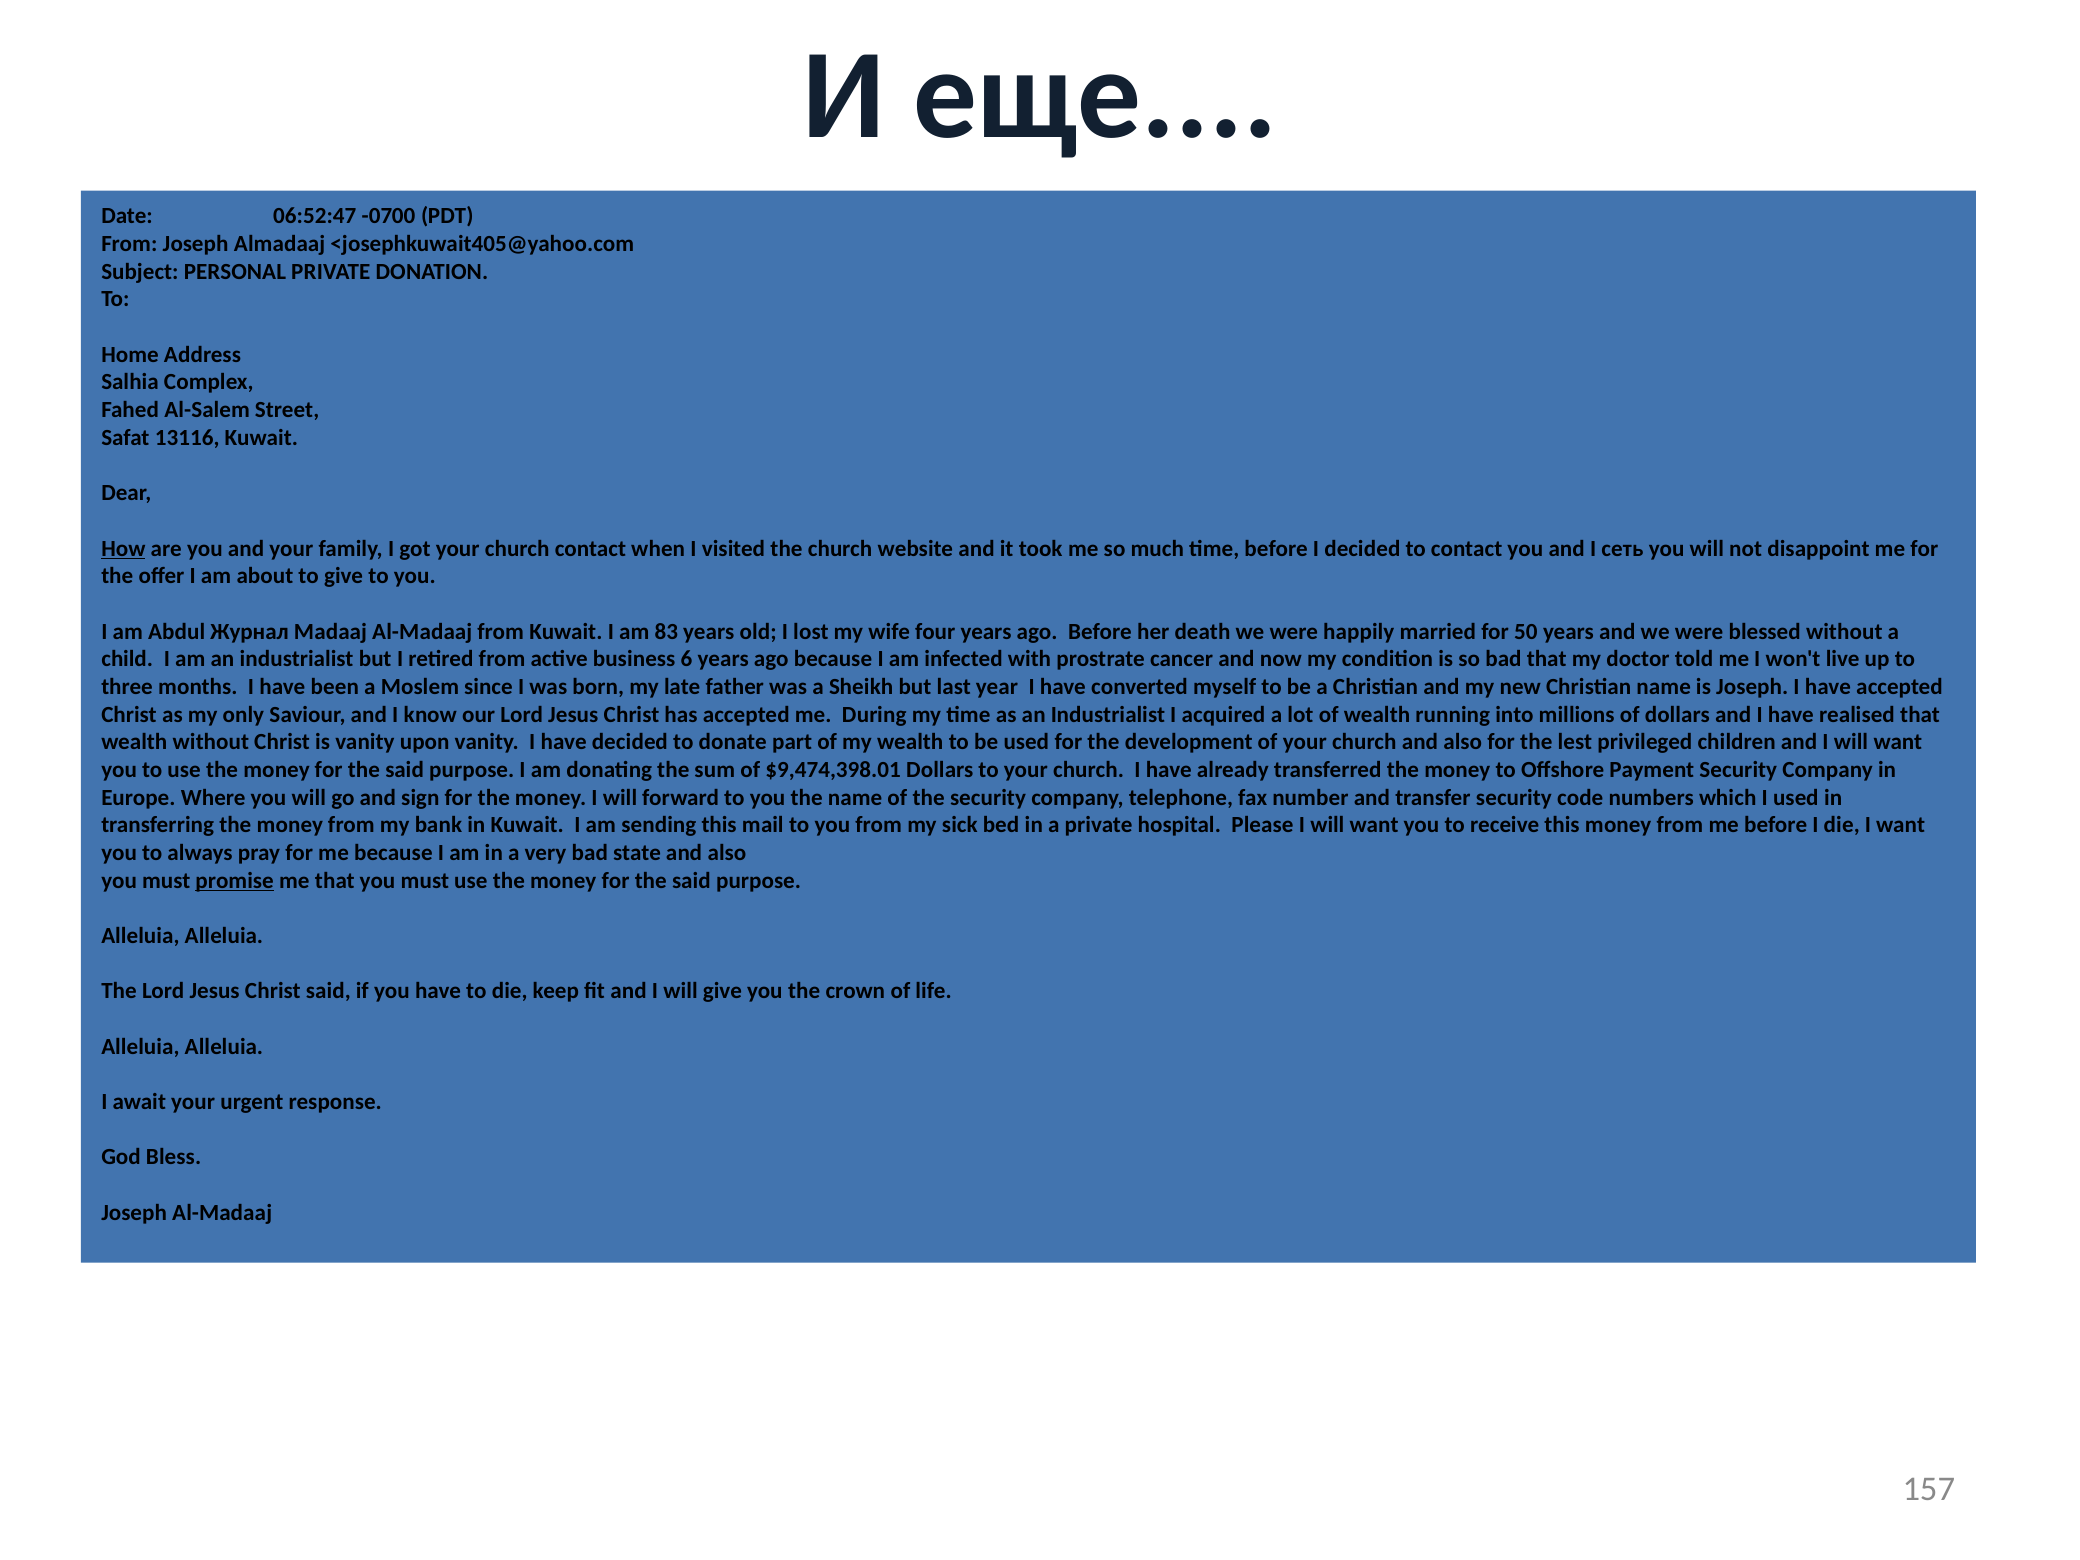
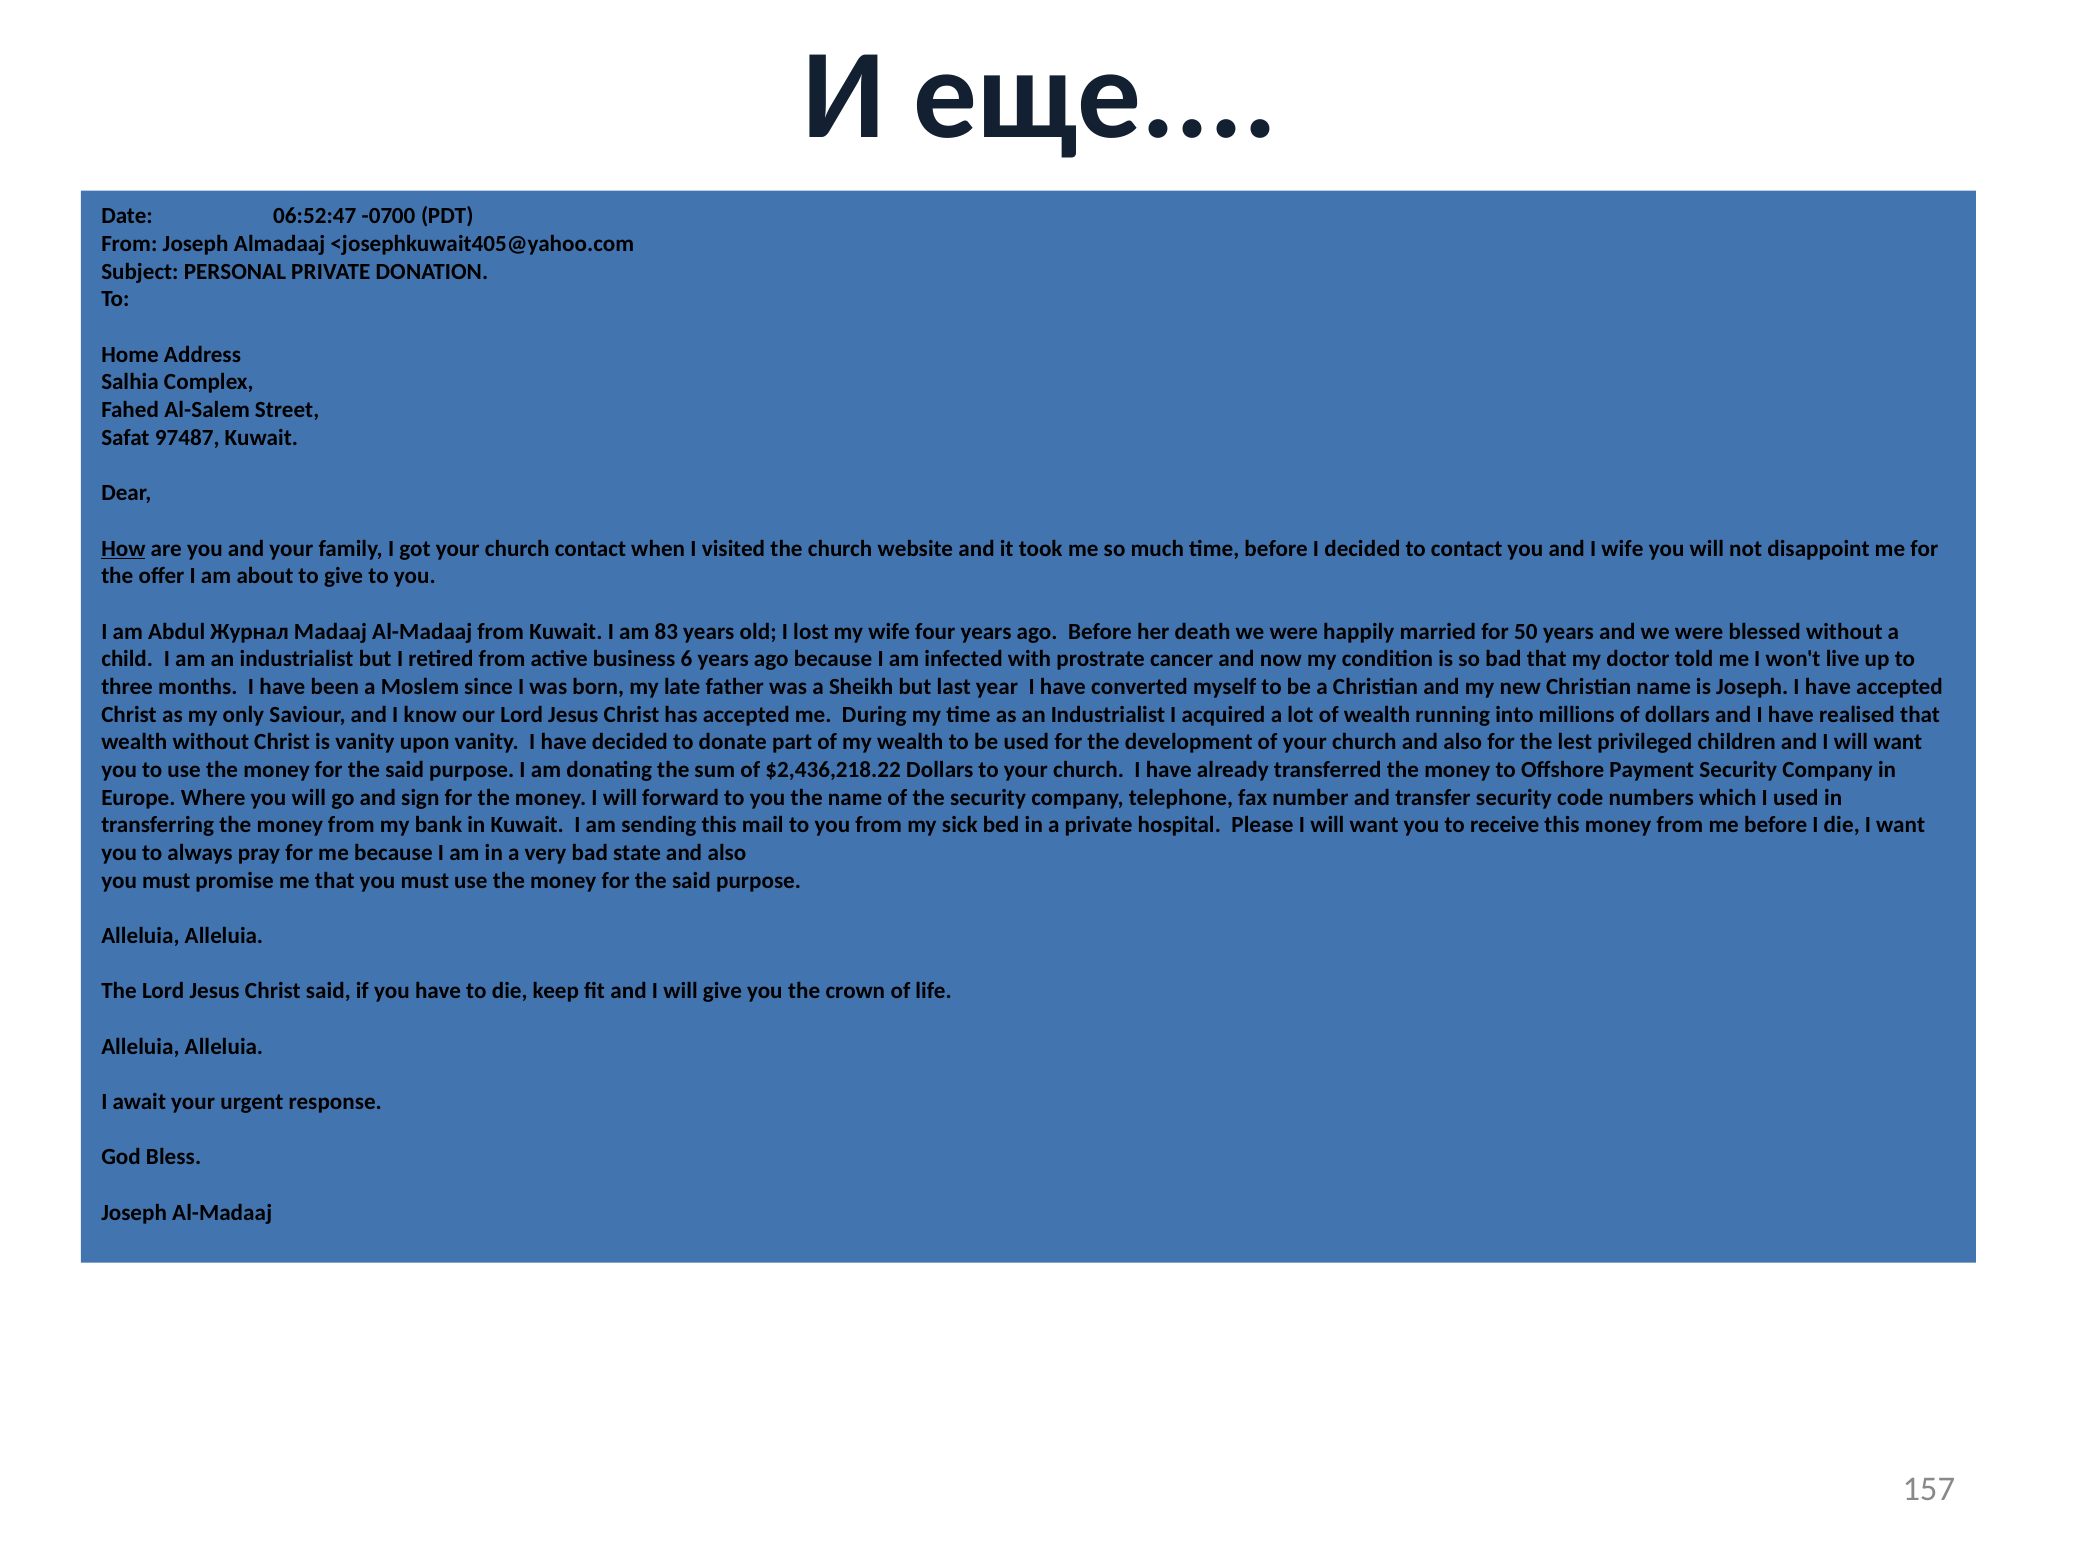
13116: 13116 -> 97487
I сеть: сеть -> wife
$9,474,398.01: $9,474,398.01 -> $2,436,218.22
promise underline: present -> none
